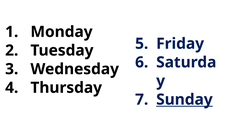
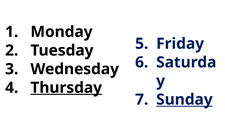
Thursday underline: none -> present
